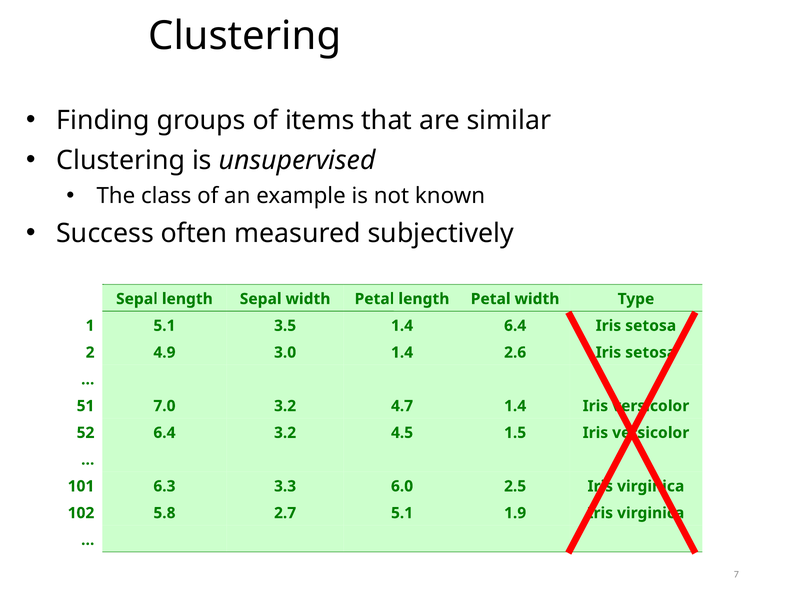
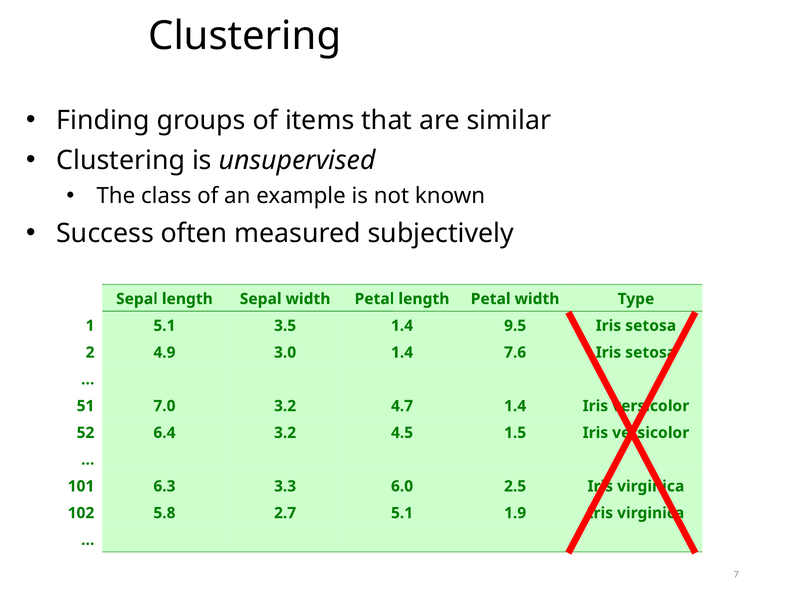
6.4 at (515, 325): 6.4 -> 9.5
2.6: 2.6 -> 7.6
